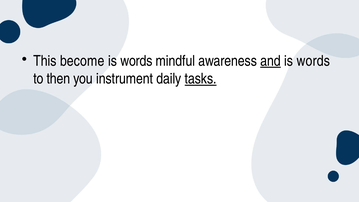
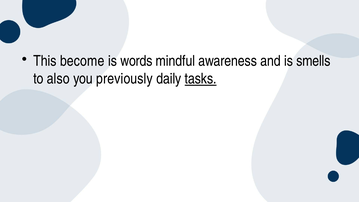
and underline: present -> none
words at (313, 61): words -> smells
then: then -> also
instrument: instrument -> previously
